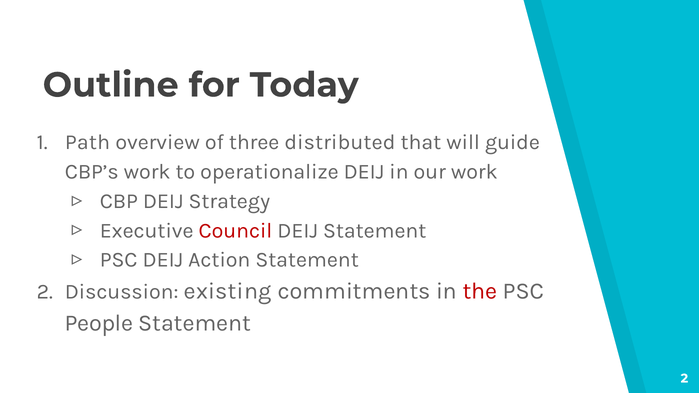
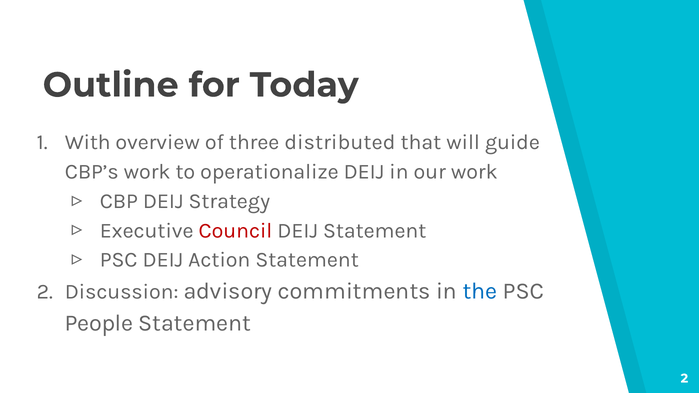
Path: Path -> With
existing: existing -> advisory
the colour: red -> blue
